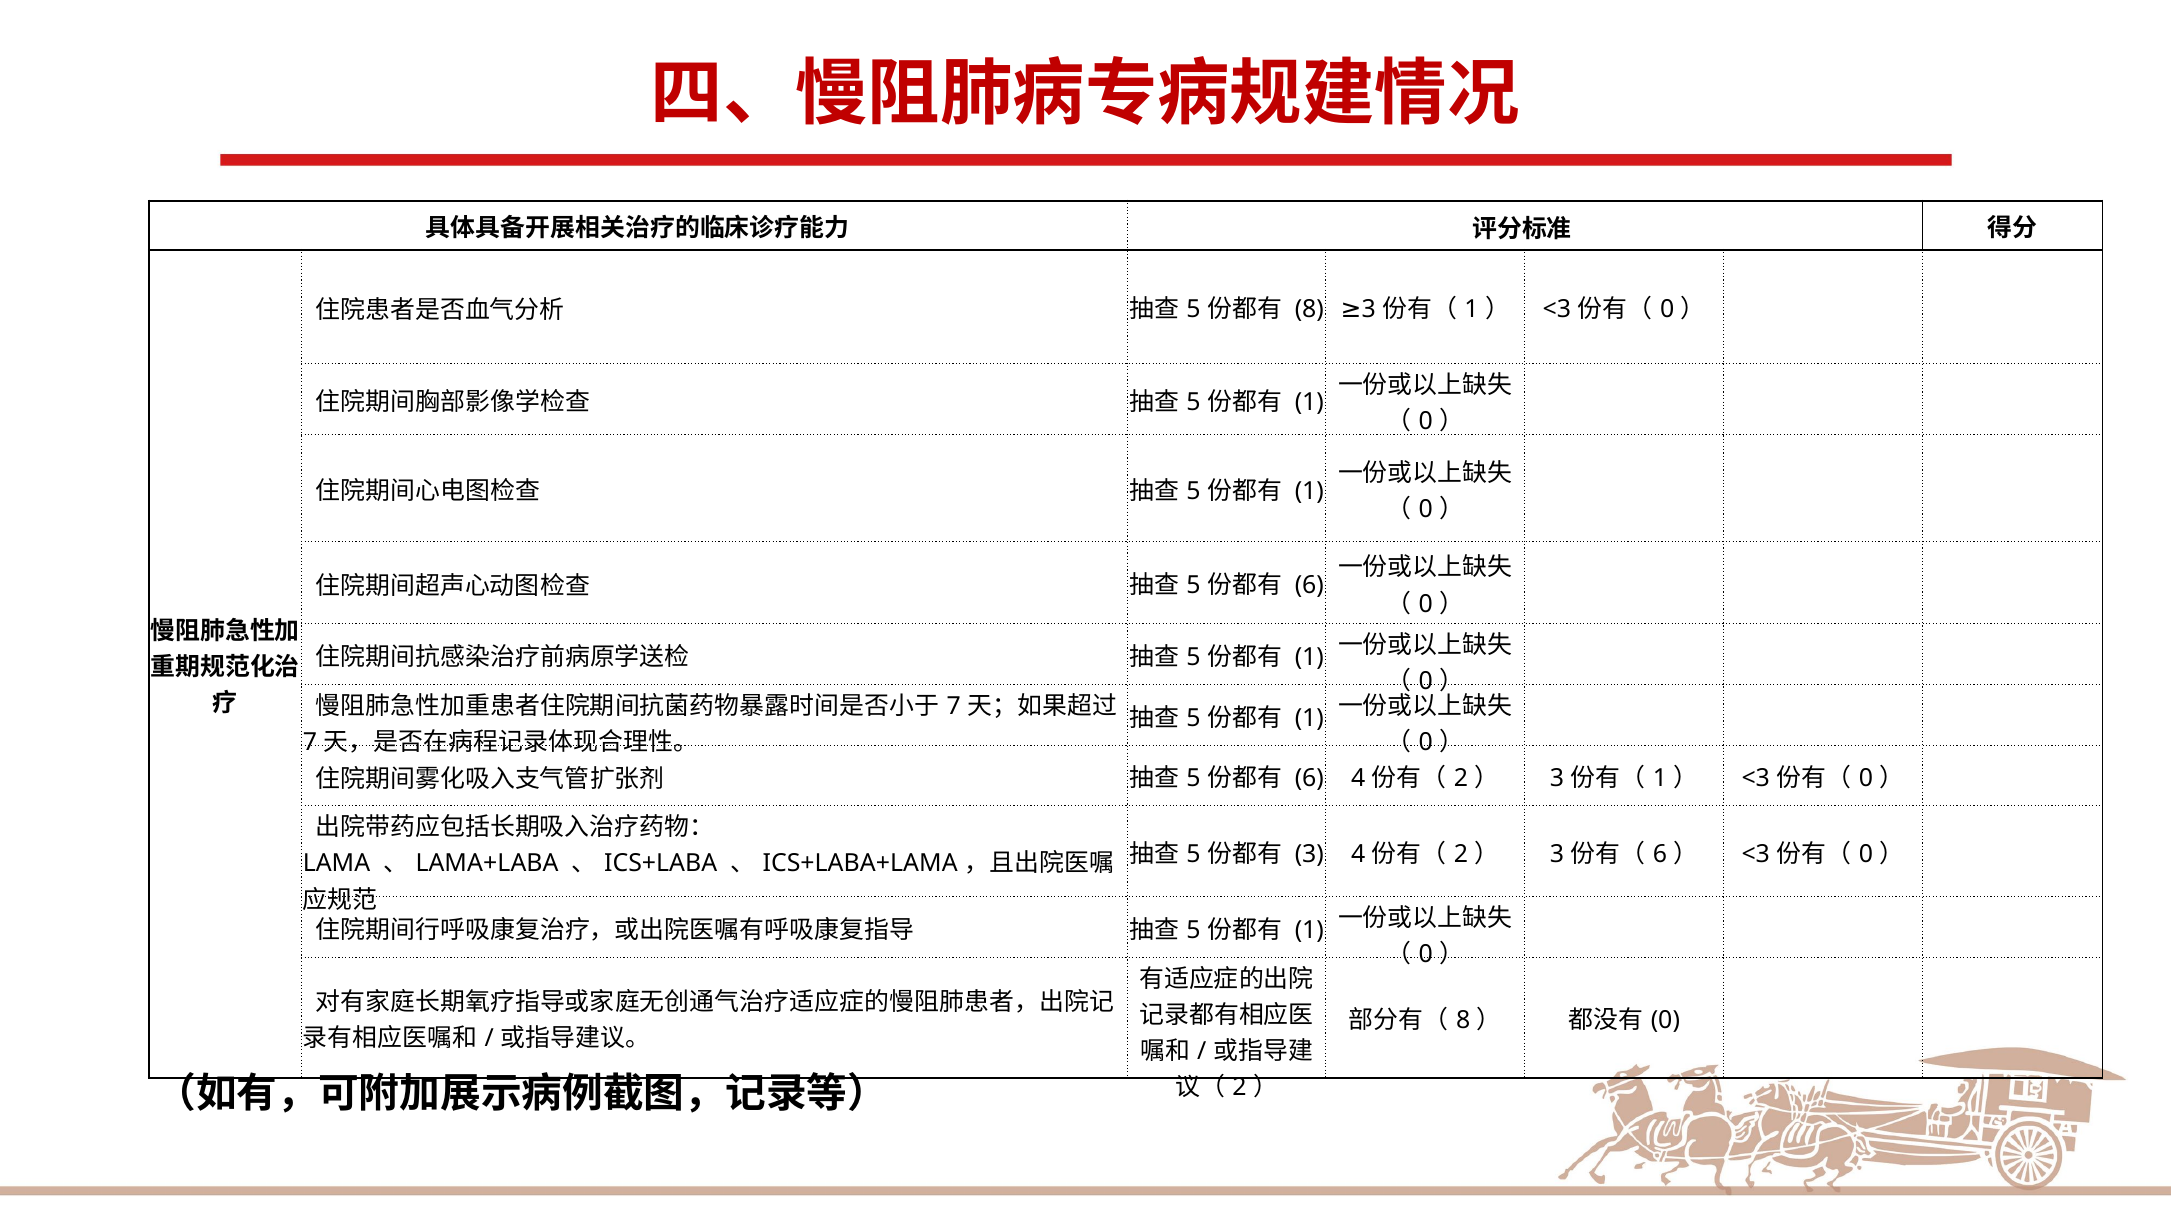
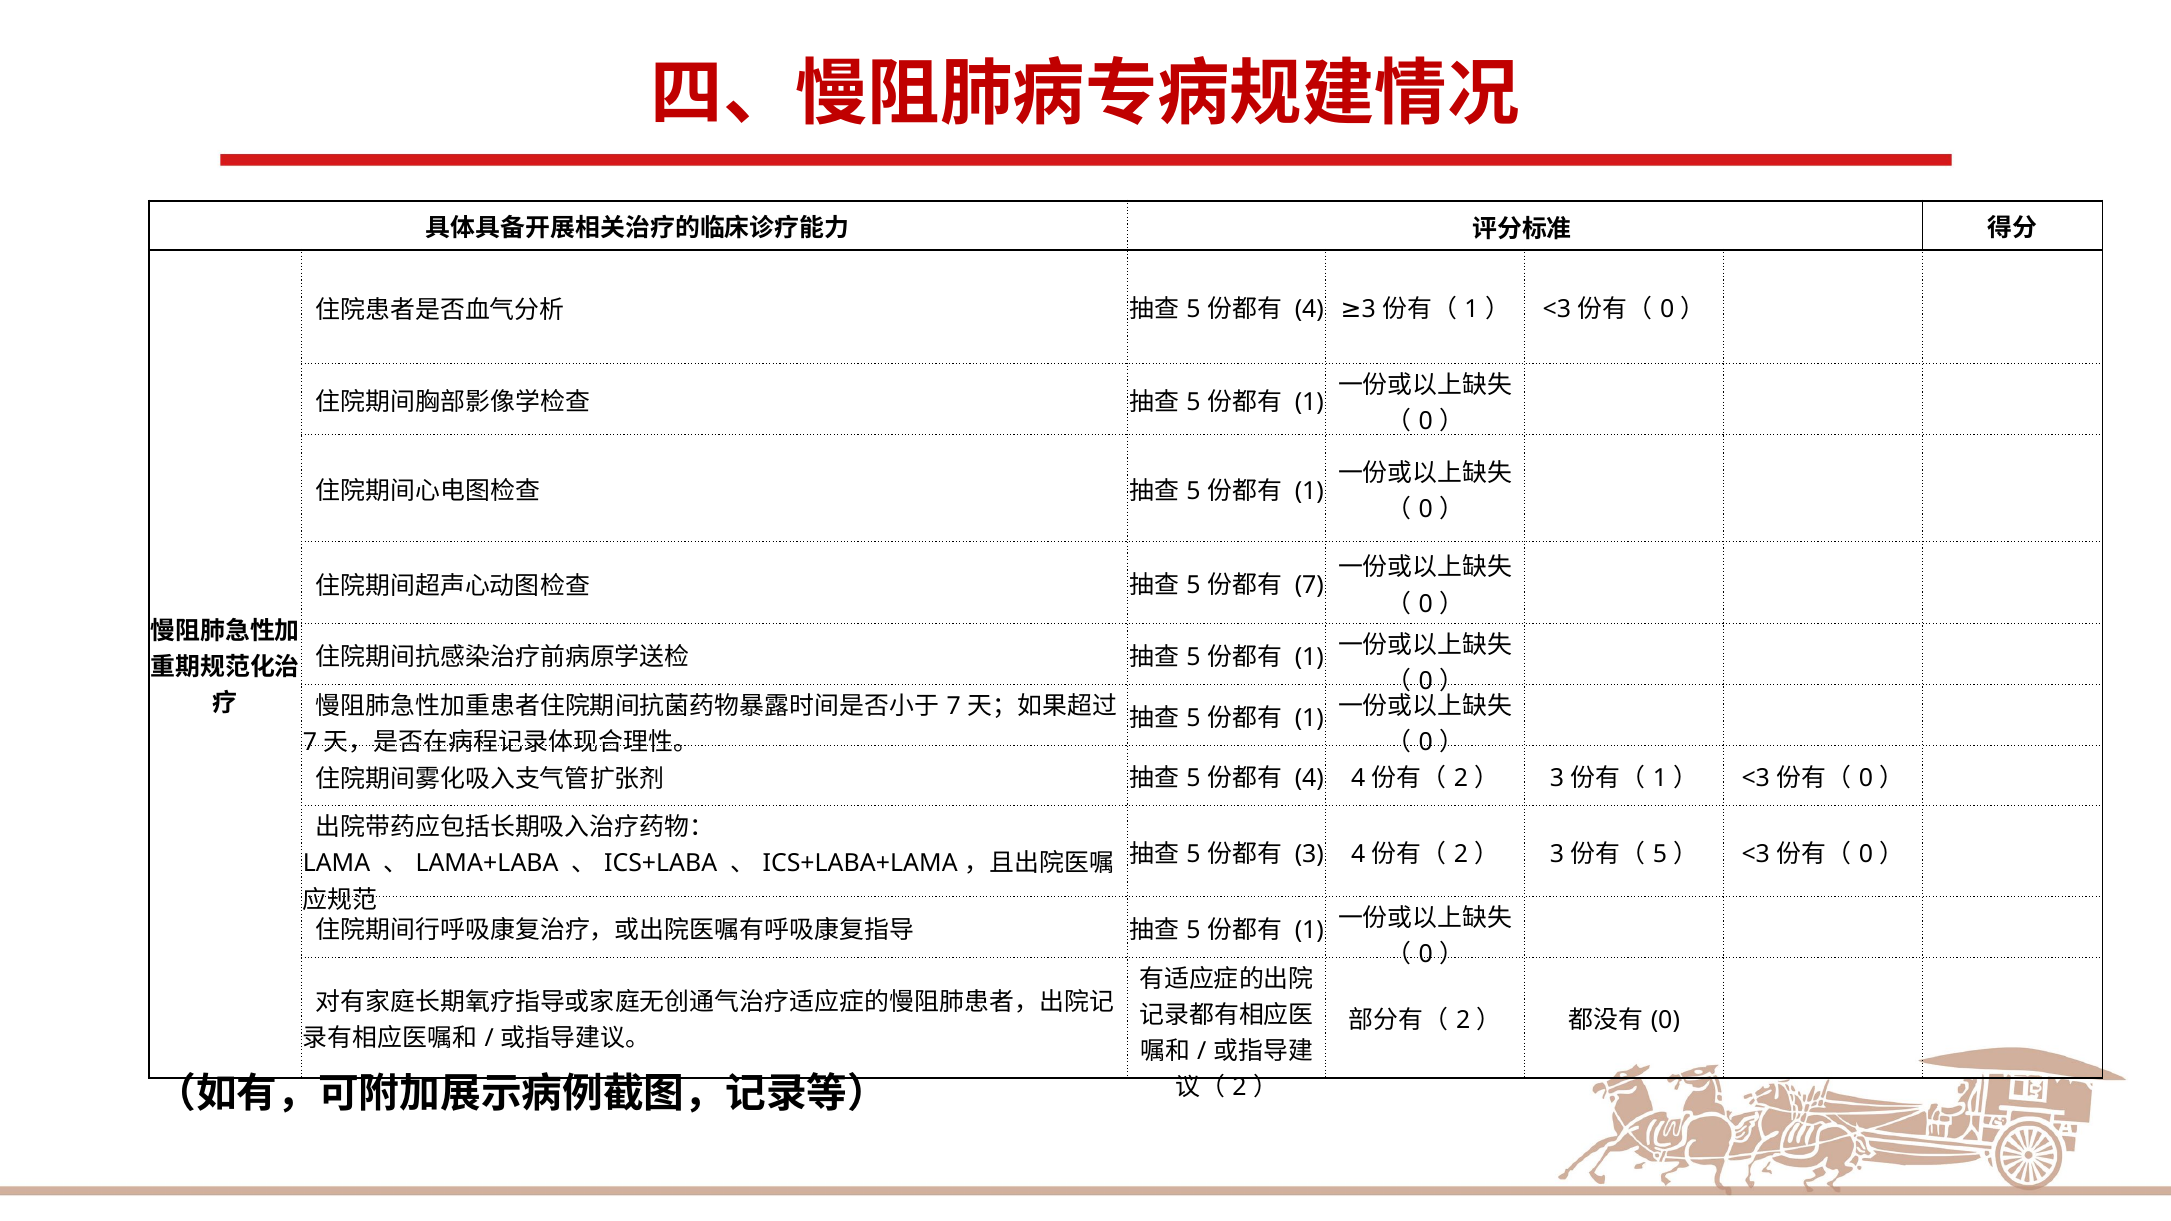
8 at (1309, 310): 8 -> 4
6 at (1309, 586): 6 -> 7
6 at (1309, 779): 6 -> 4
6 at (1660, 854): 6 -> 5
8 at (1463, 1021): 8 -> 2
